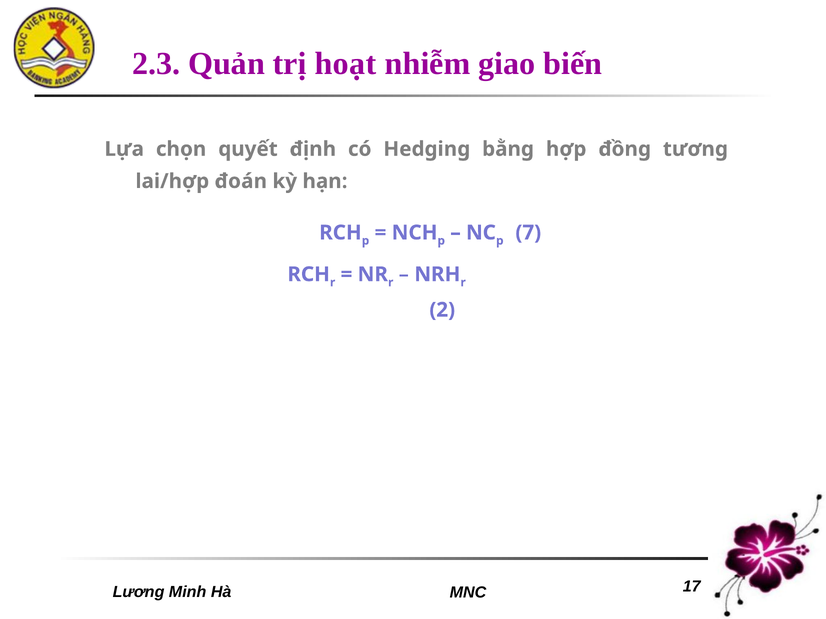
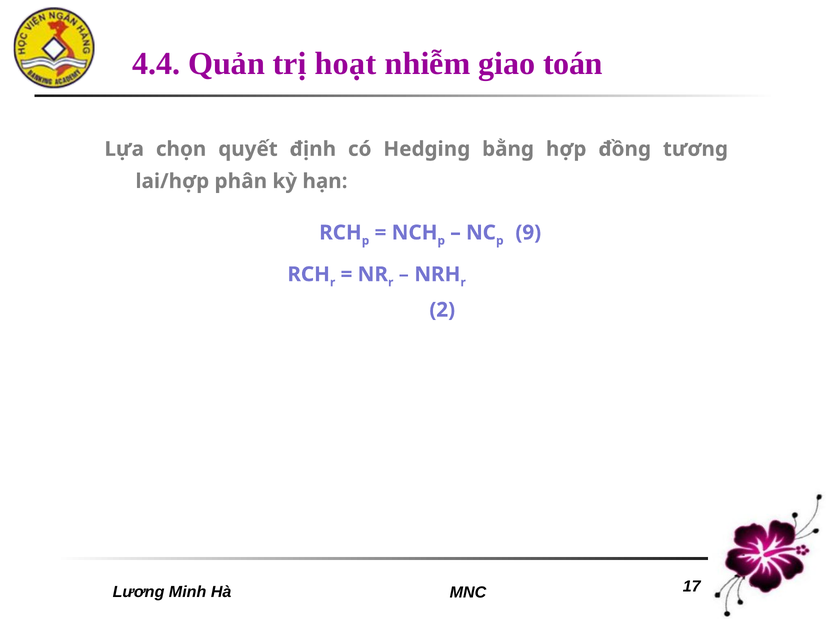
2.3: 2.3 -> 4.4
biến: biến -> toán
đoán: đoán -> phân
7: 7 -> 9
